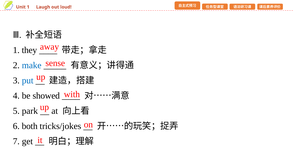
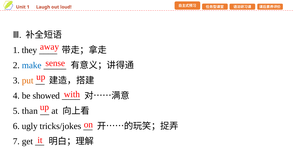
put colour: blue -> orange
park: park -> than
both: both -> ugly
